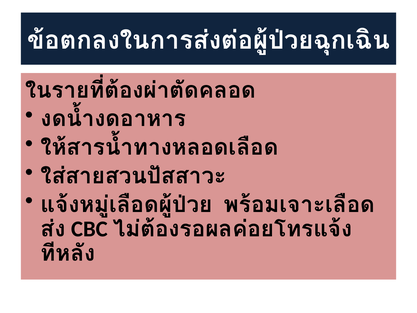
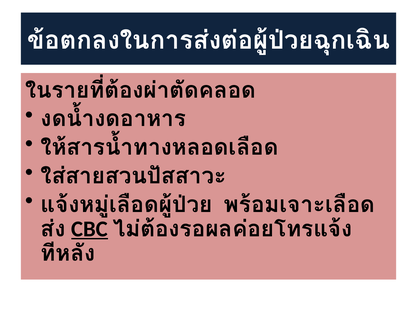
CBC underline: none -> present
